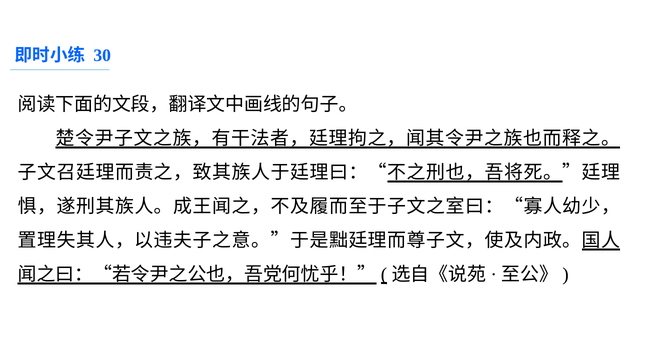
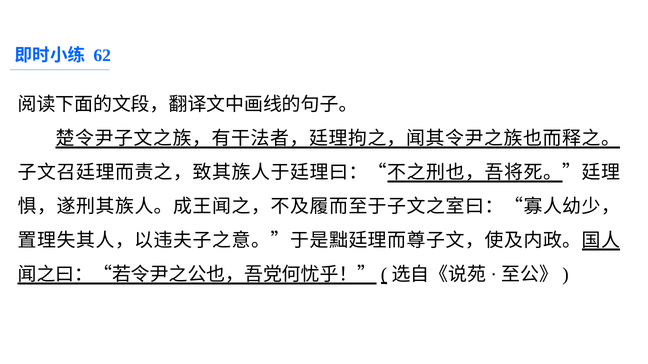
30: 30 -> 62
